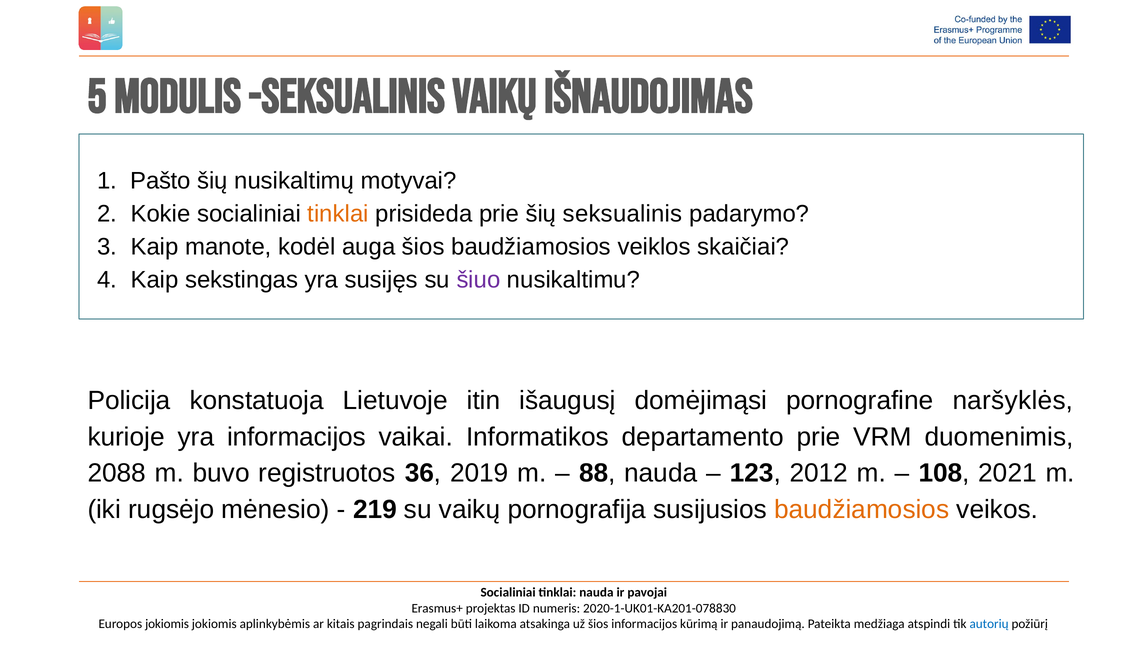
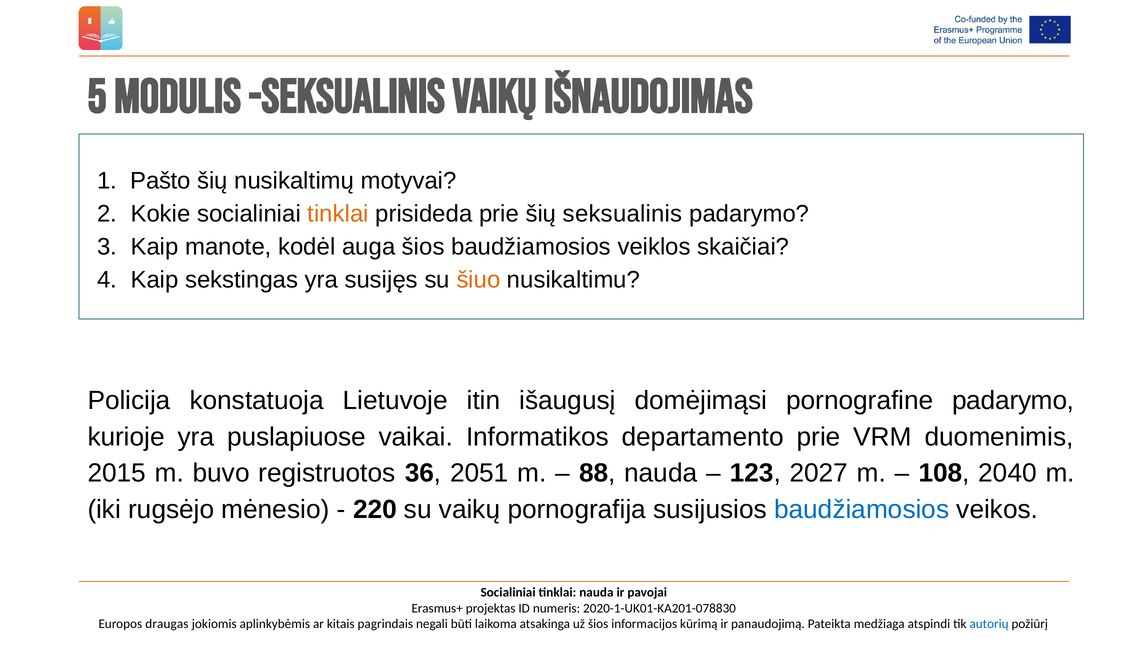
šiuo colour: purple -> orange
pornografine naršyklės: naršyklės -> padarymo
yra informacijos: informacijos -> puslapiuose
2088: 2088 -> 2015
2019: 2019 -> 2051
2012: 2012 -> 2027
2021: 2021 -> 2040
219: 219 -> 220
baudžiamosios at (862, 509) colour: orange -> blue
Europos jokiomis: jokiomis -> draugas
